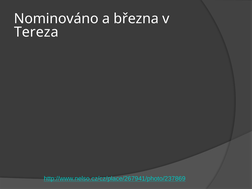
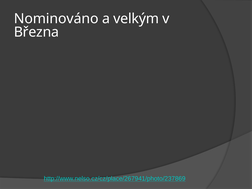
března: března -> velkým
Tereza: Tereza -> Března
